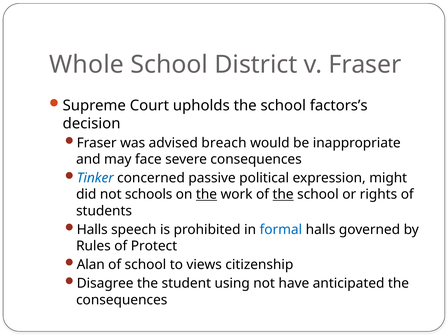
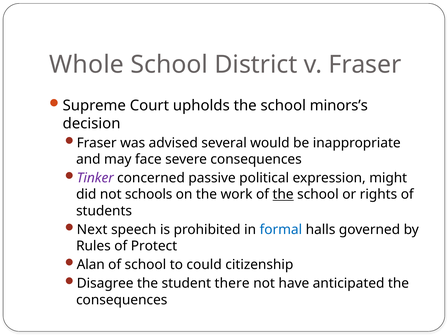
factors’s: factors’s -> minors’s
breach: breach -> several
Tinker colour: blue -> purple
the at (207, 194) underline: present -> none
Halls at (92, 230): Halls -> Next
views: views -> could
using: using -> there
